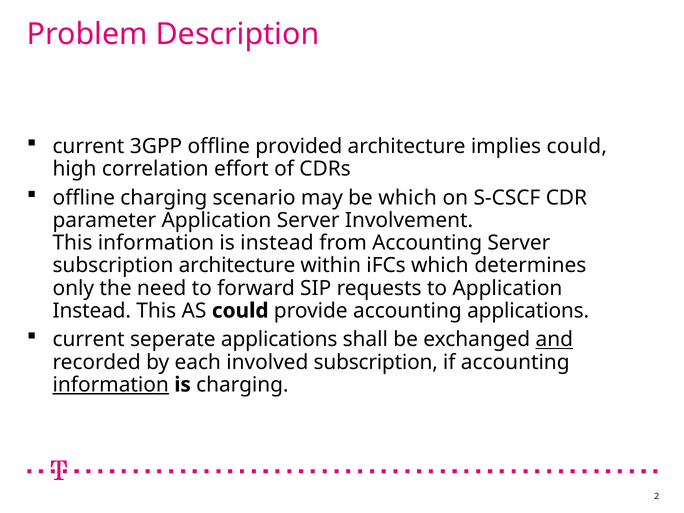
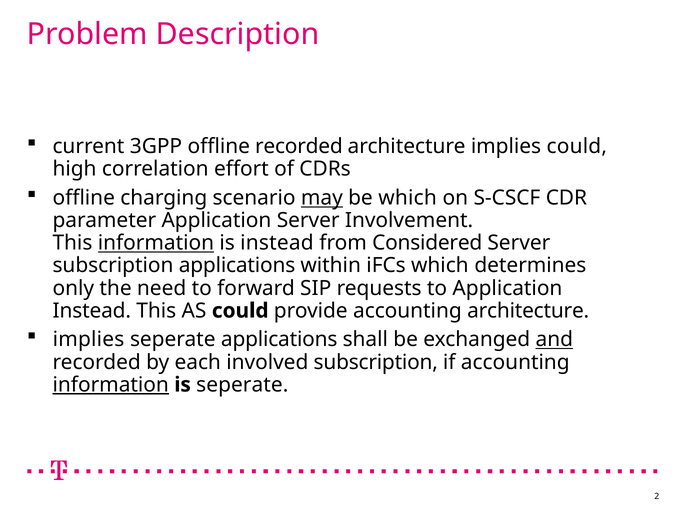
offline provided: provided -> recorded
may underline: none -> present
information at (156, 243) underline: none -> present
from Accounting: Accounting -> Considered
subscription architecture: architecture -> applications
accounting applications: applications -> architecture
current at (89, 340): current -> implies
is charging: charging -> seperate
